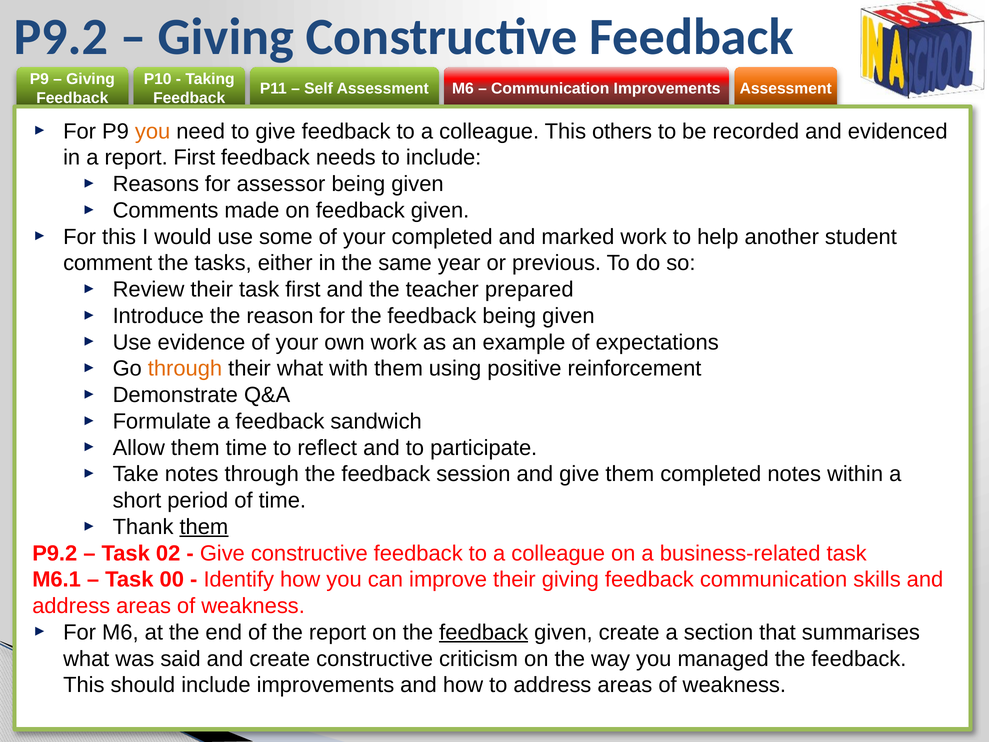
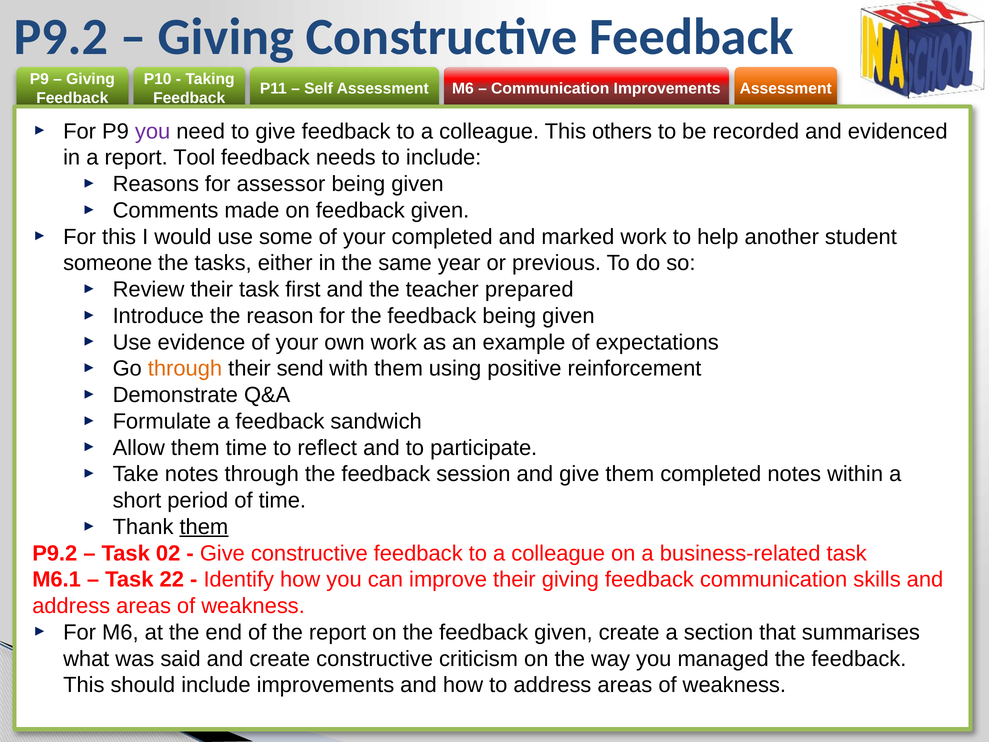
you at (153, 131) colour: orange -> purple
report First: First -> Tool
comment: comment -> someone
their what: what -> send
00: 00 -> 22
feedback at (484, 632) underline: present -> none
